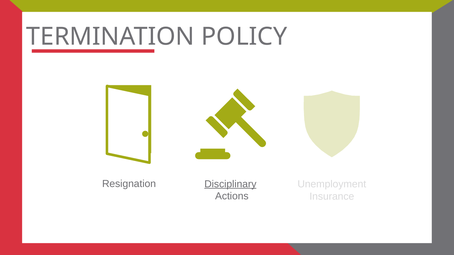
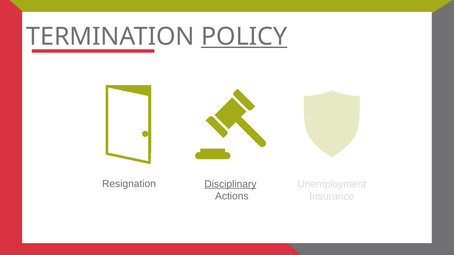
POLICY underline: none -> present
